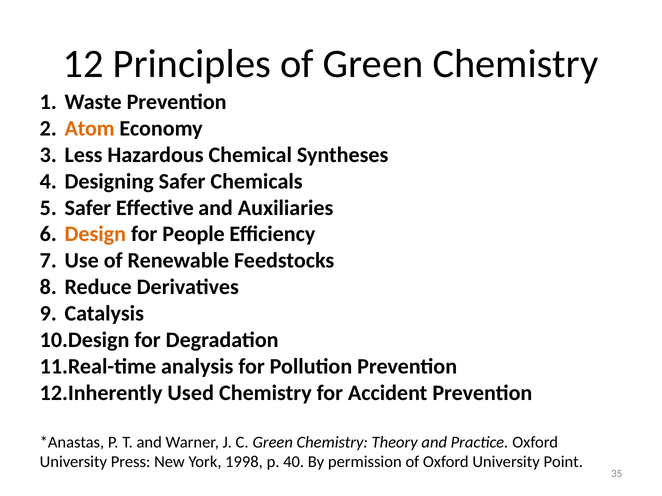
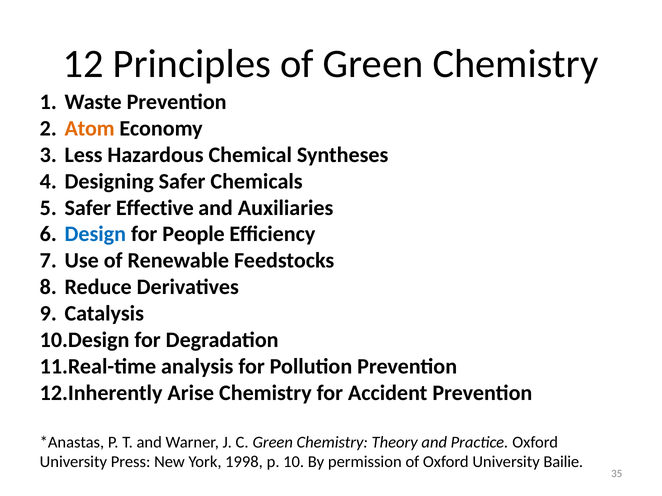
Design colour: orange -> blue
Used: Used -> Arise
40: 40 -> 10
Point: Point -> Bailie
